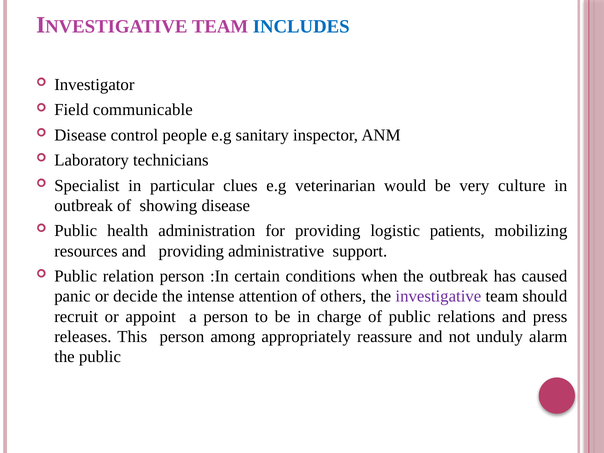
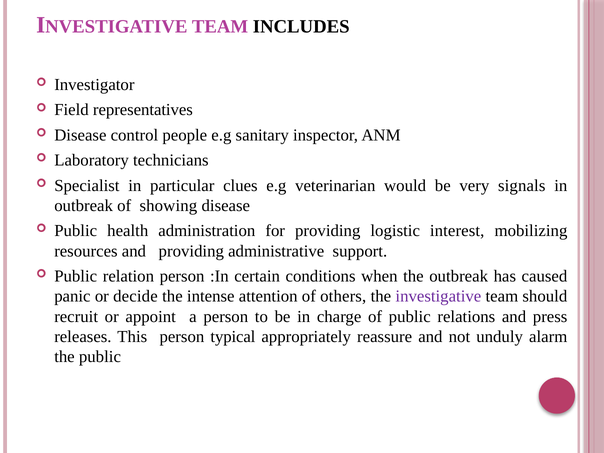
INCLUDES colour: blue -> black
communicable: communicable -> representatives
culture: culture -> signals
patients: patients -> interest
among: among -> typical
